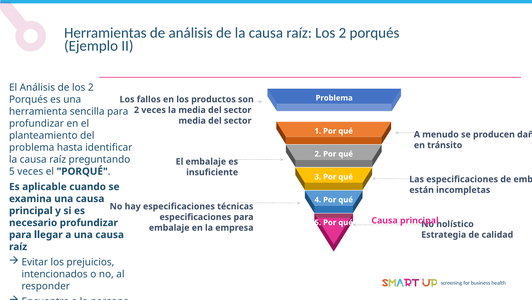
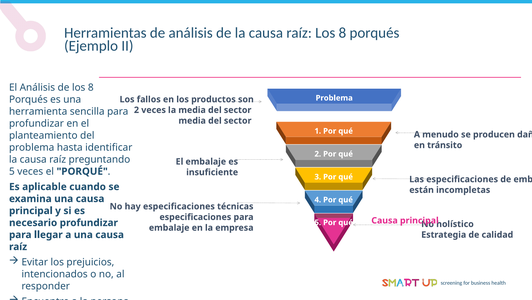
raíz Los 2: 2 -> 8
de los 2: 2 -> 8
